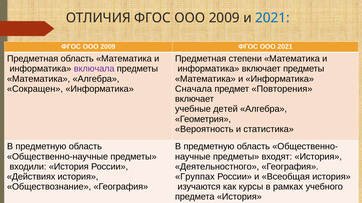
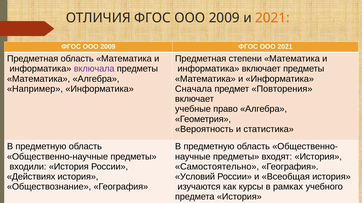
2021 at (273, 18) colour: blue -> orange
Сокращен: Сокращен -> Например
детей: детей -> право
Деятельностного: Деятельностного -> Самостоятельно
Группах: Группах -> Условий
